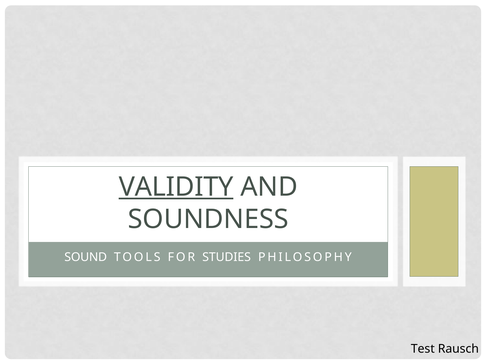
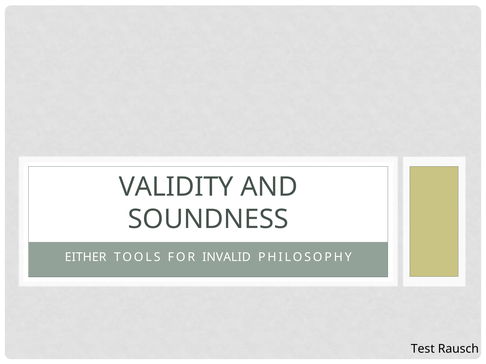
VALIDITY underline: present -> none
SOUND: SOUND -> EITHER
STUDIES: STUDIES -> INVALID
